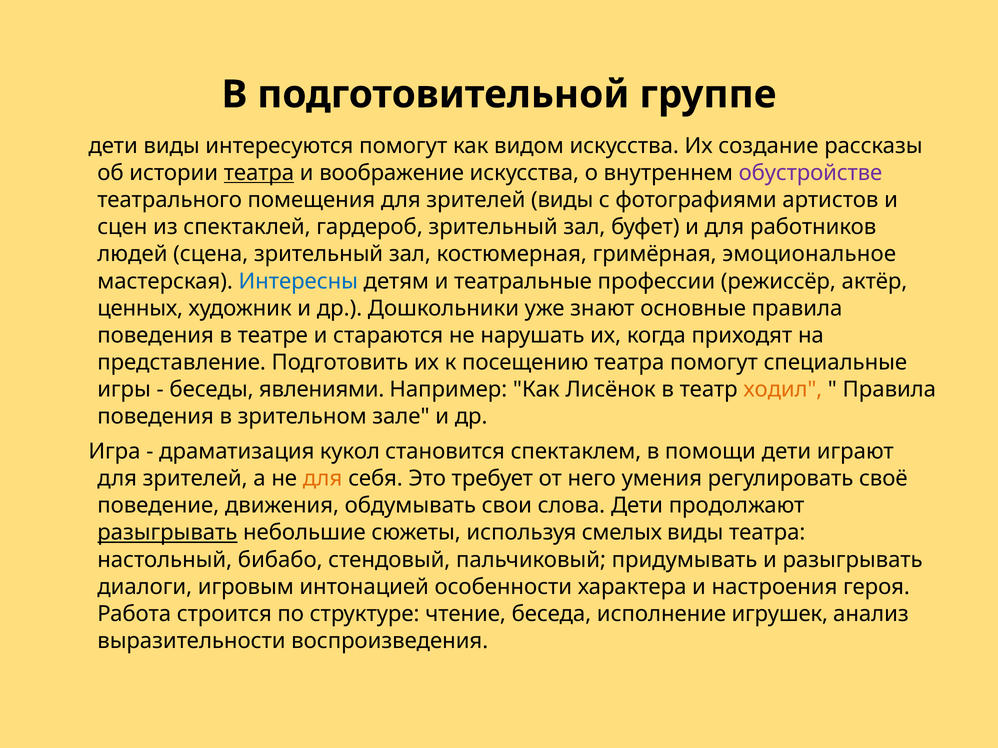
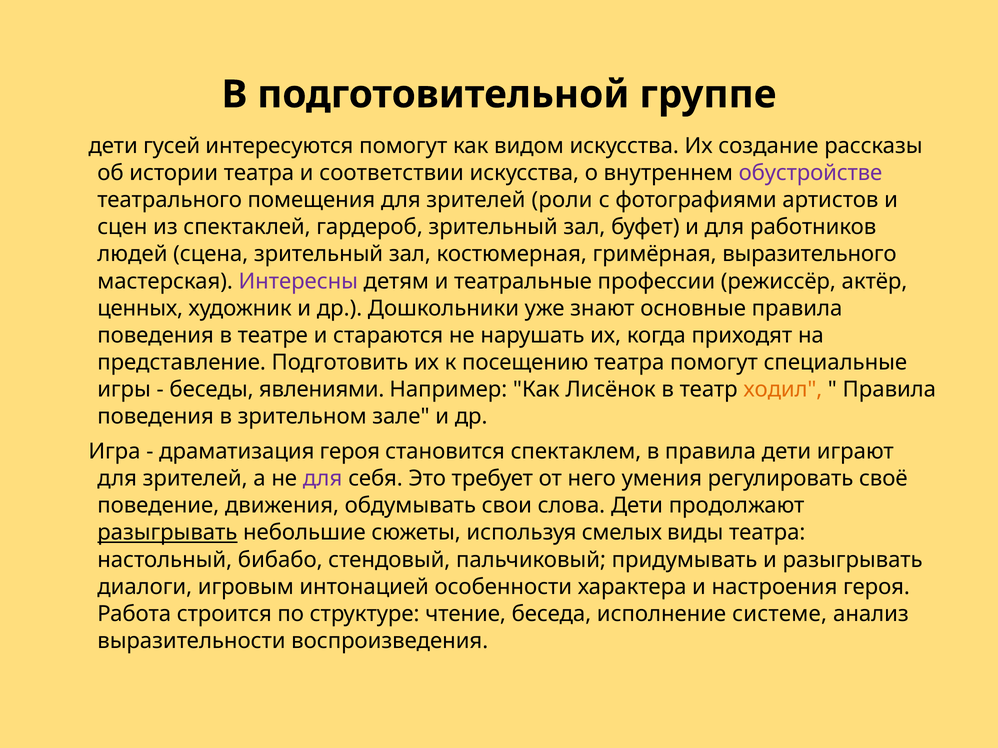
дети виды: виды -> гусей
театра at (259, 173) underline: present -> none
воображение: воображение -> соответствии
зрителей виды: виды -> роли
эмоциональное: эмоциональное -> выразительного
Интересны colour: blue -> purple
драматизация кукол: кукол -> героя
в помощи: помощи -> правила
для at (323, 479) colour: orange -> purple
игрушек: игрушек -> системе
